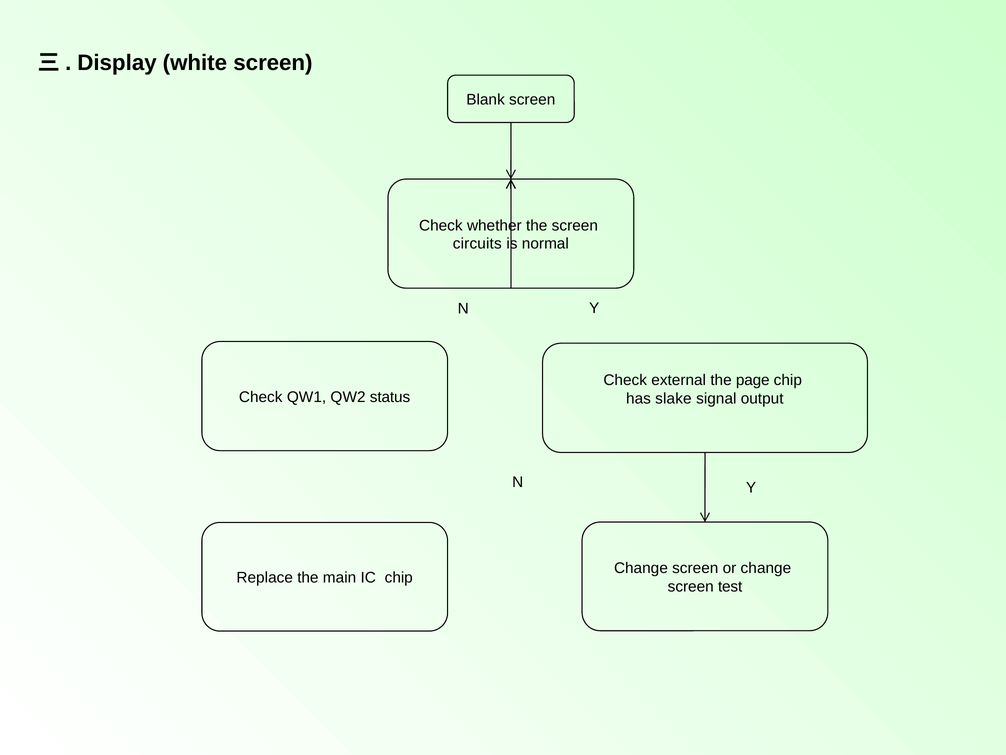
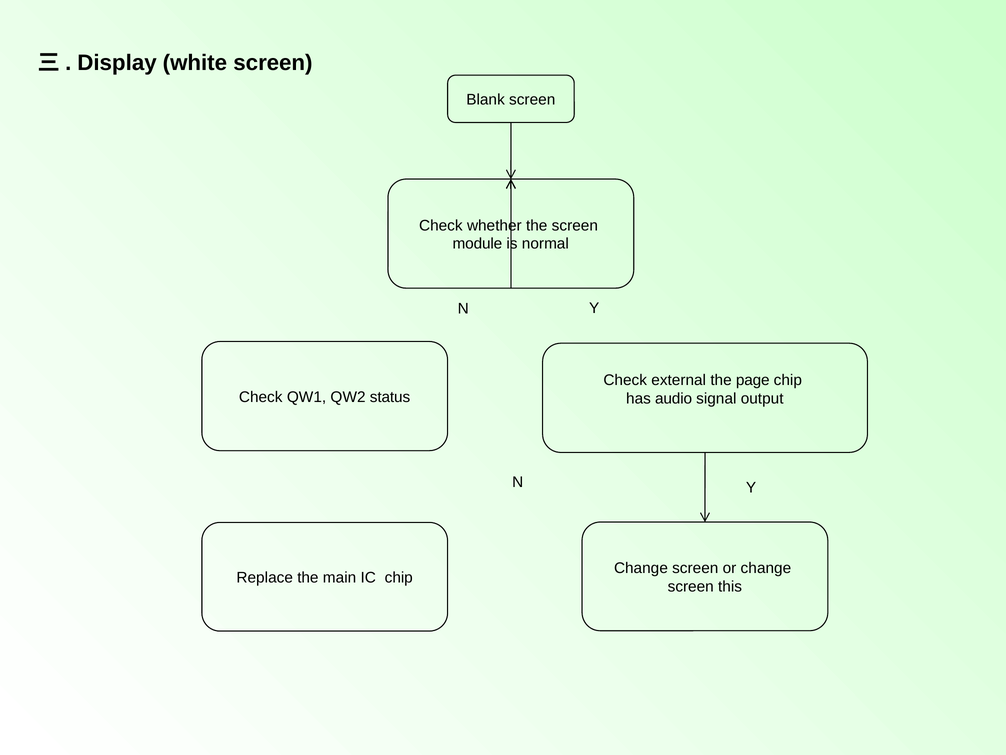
circuits: circuits -> module
slake: slake -> audio
test: test -> this
